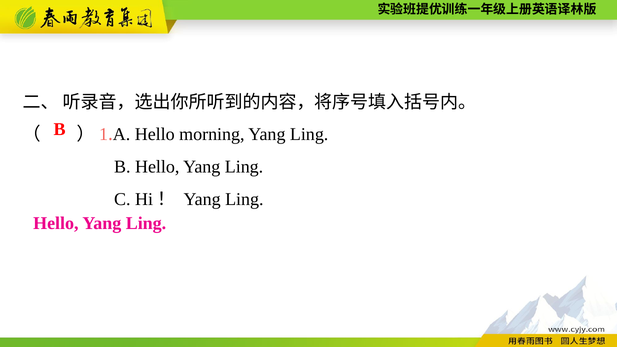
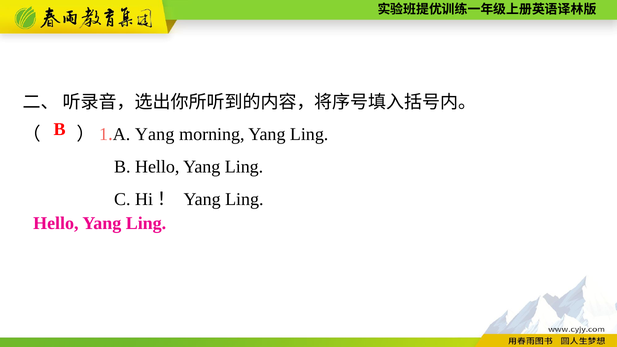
Hello at (155, 135): Hello -> Yang
